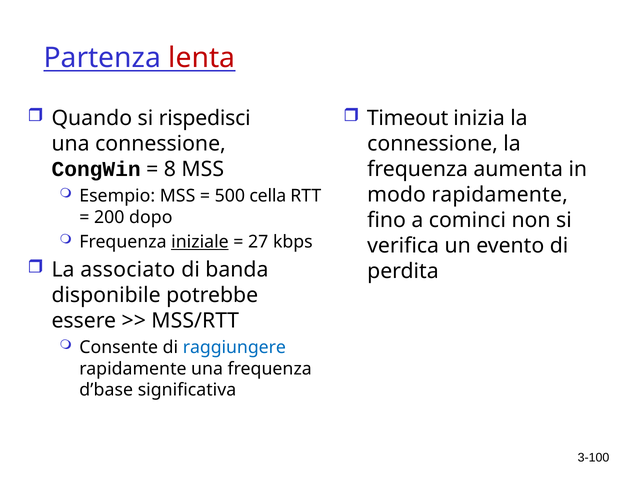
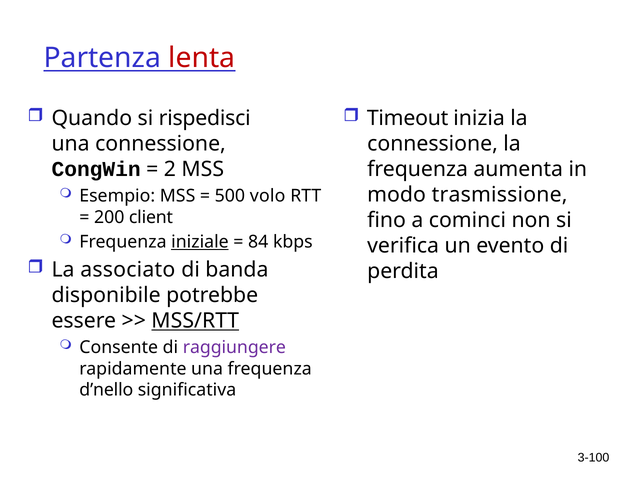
8: 8 -> 2
cella: cella -> volo
modo rapidamente: rapidamente -> trasmissione
dopo: dopo -> client
27: 27 -> 84
MSS/RTT underline: none -> present
raggiungere colour: blue -> purple
d’base: d’base -> d’nello
